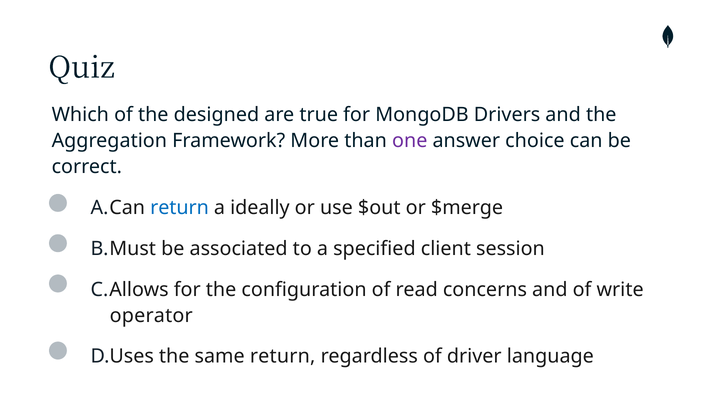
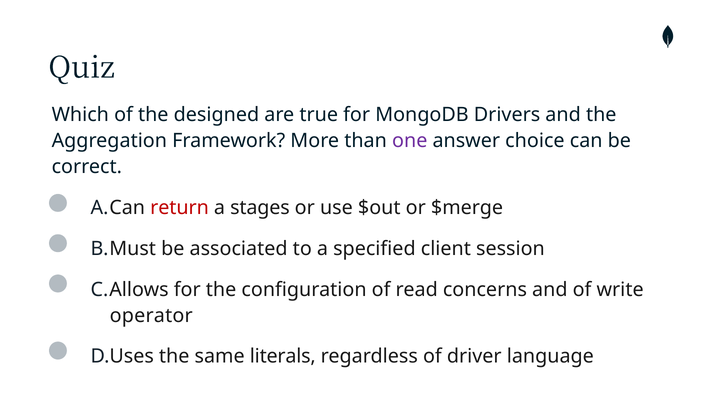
return at (180, 207) colour: blue -> red
ideally: ideally -> stages
same return: return -> literals
